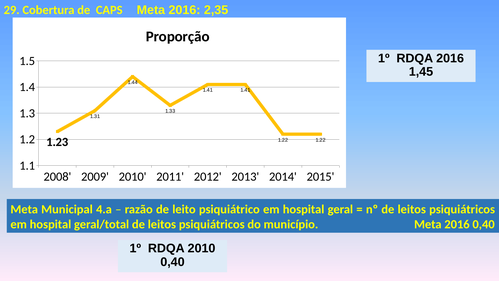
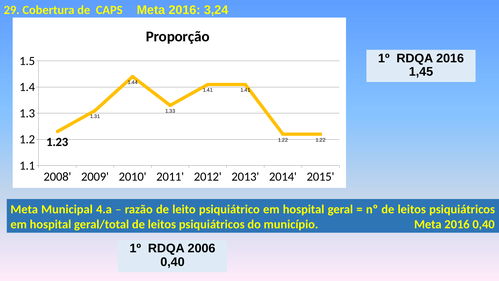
2,35: 2,35 -> 3,24
RDQA 2010: 2010 -> 2006
